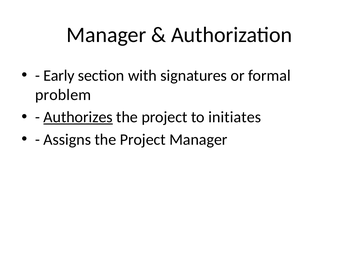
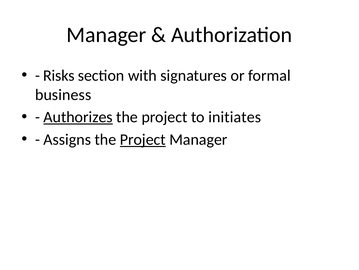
Early: Early -> Risks
problem: problem -> business
Project at (143, 139) underline: none -> present
